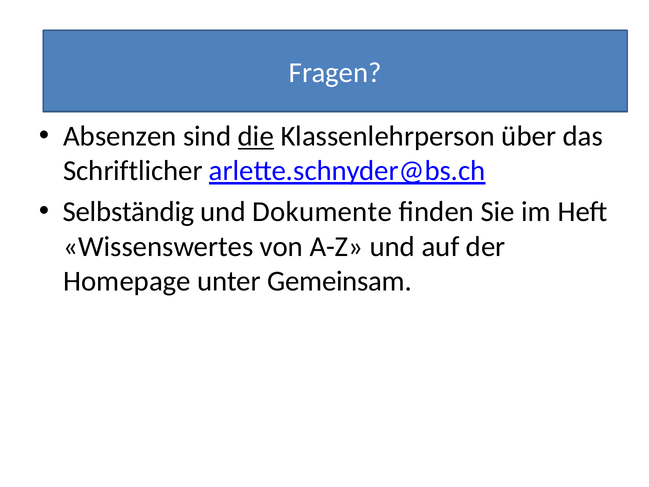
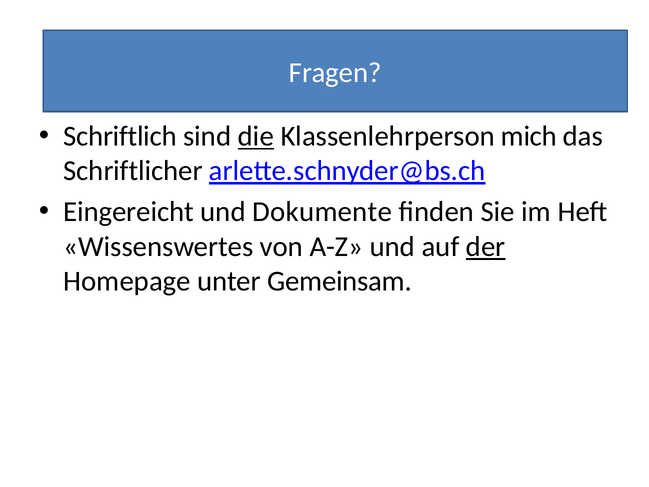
Absenzen: Absenzen -> Schriftlich
über: über -> mich
Selbständig: Selbständig -> Eingereicht
der underline: none -> present
